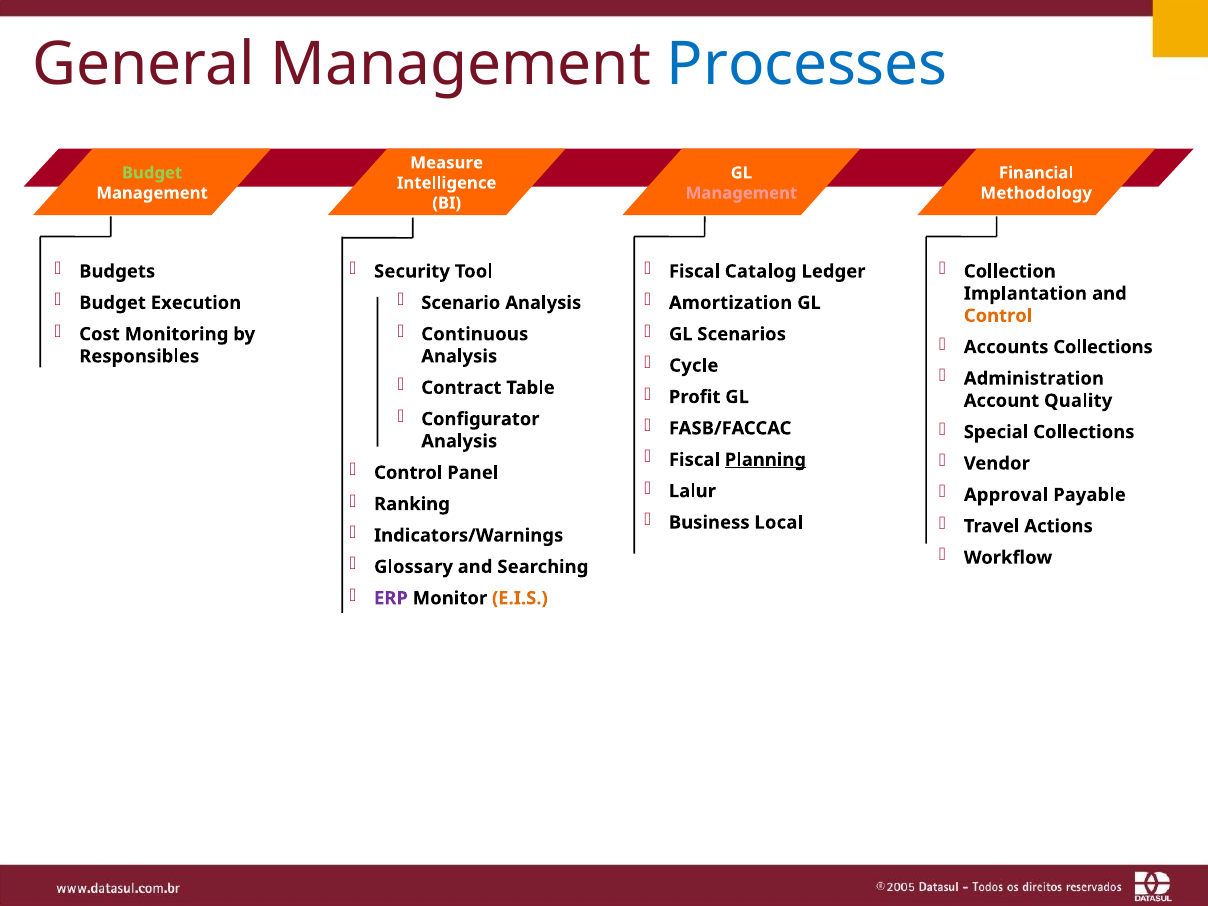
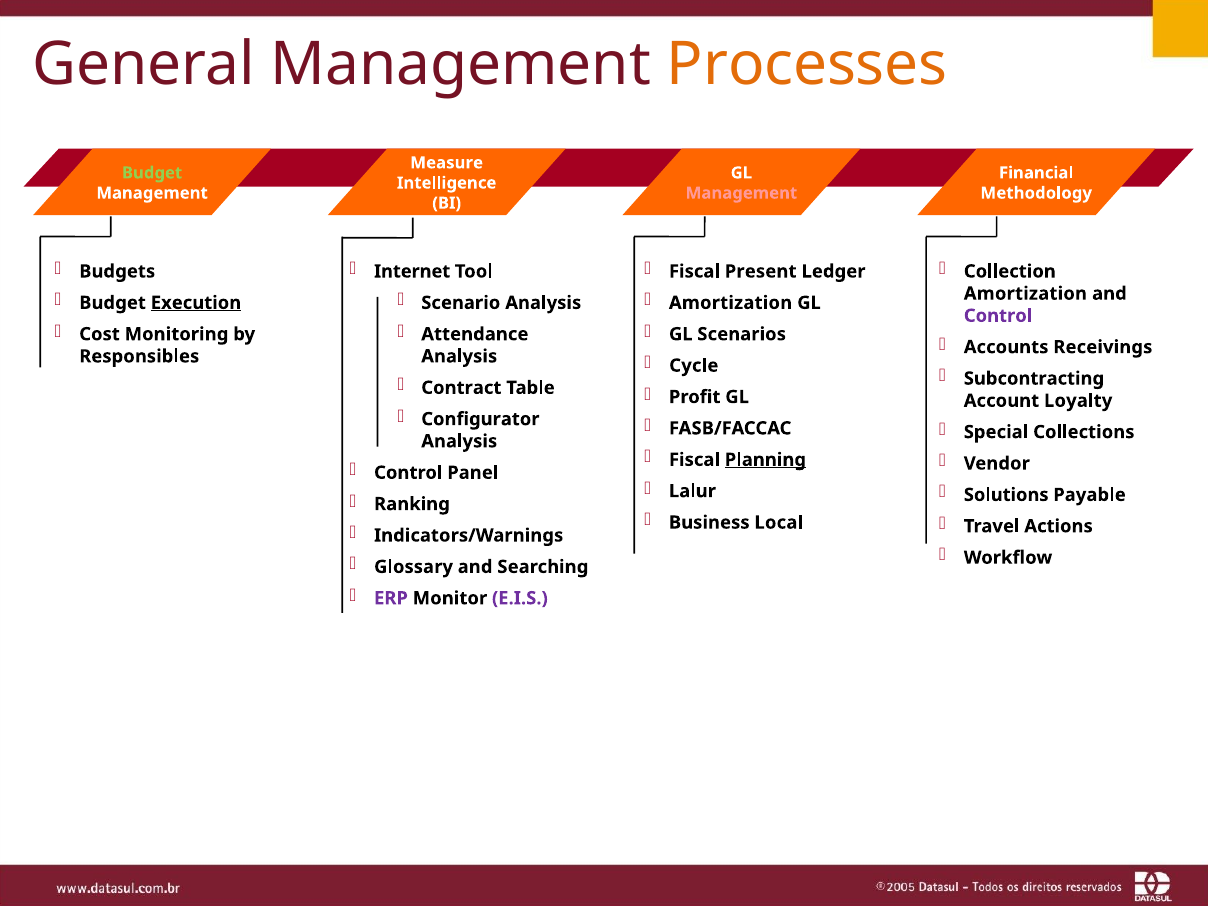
Processes colour: blue -> orange
Security: Security -> Internet
Catalog: Catalog -> Present
Implantation at (1025, 294): Implantation -> Amortization
Execution underline: none -> present
Control at (998, 316) colour: orange -> purple
Continuous: Continuous -> Attendance
Accounts Collections: Collections -> Receivings
Administration: Administration -> Subcontracting
Quality: Quality -> Loyalty
Approval: Approval -> Solutions
E.I.S colour: orange -> purple
